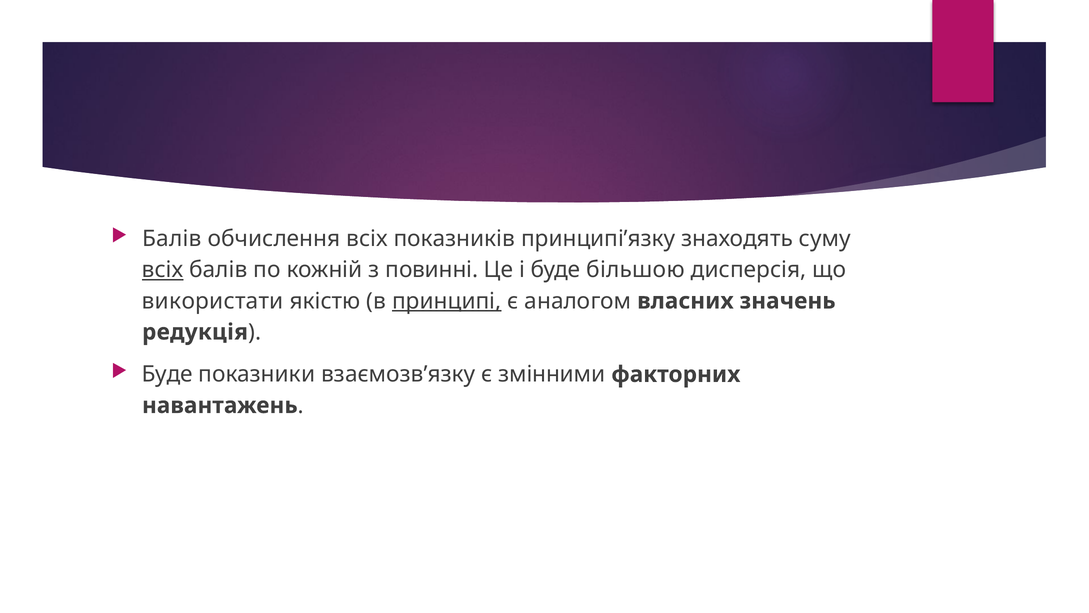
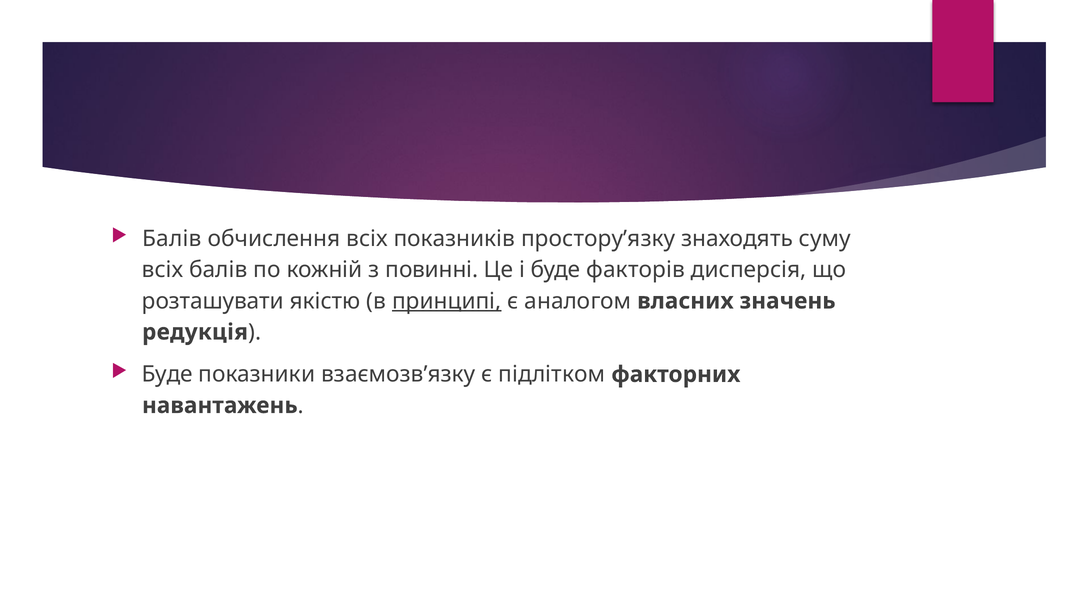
принципі’язку: принципі’язку -> простору’язку
всіх at (163, 270) underline: present -> none
більшою: більшою -> факторів
використати: використати -> розташувати
змінними: змінними -> підлітком
